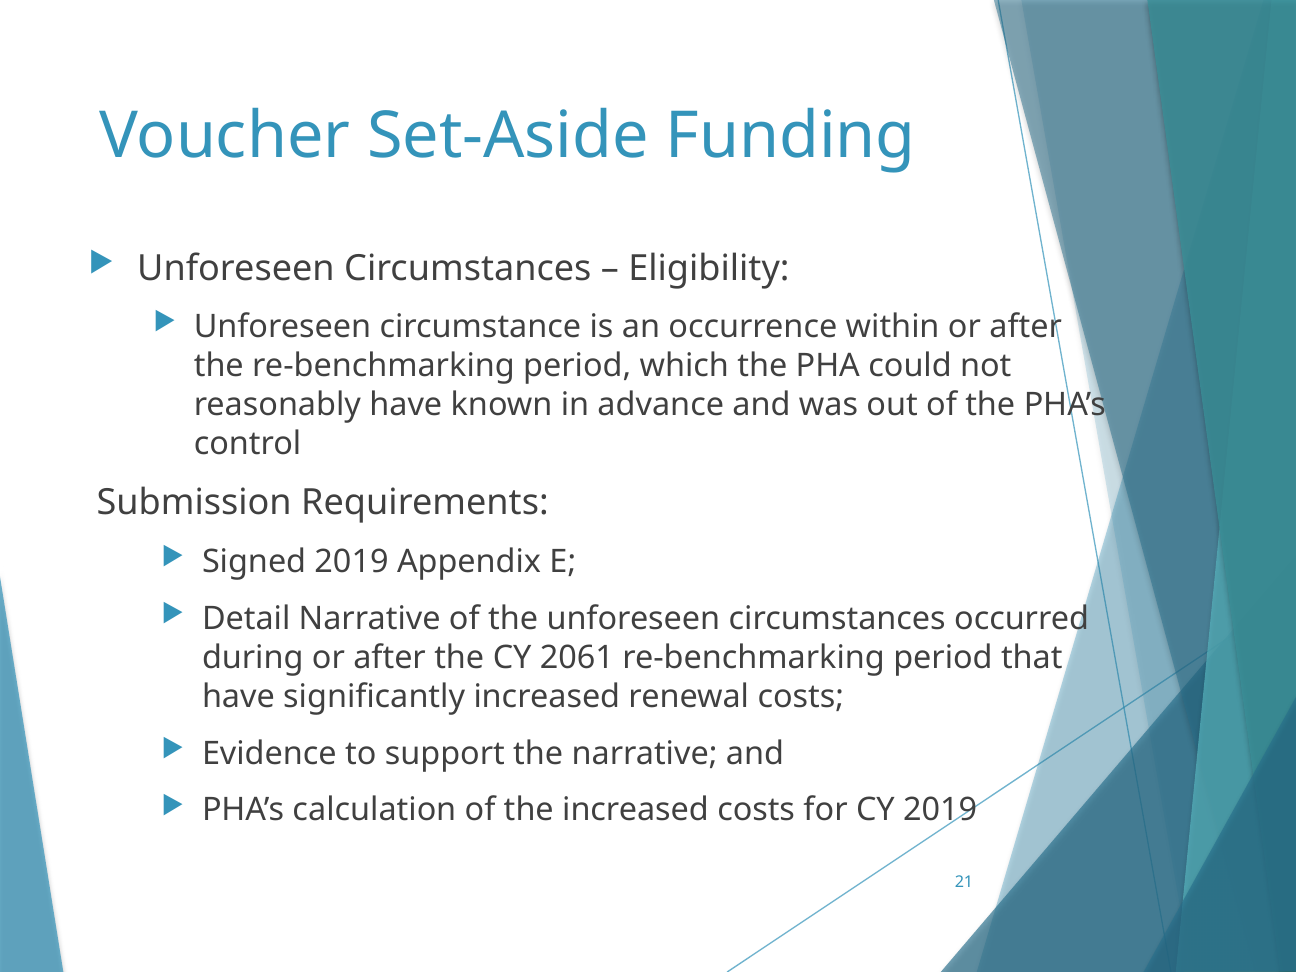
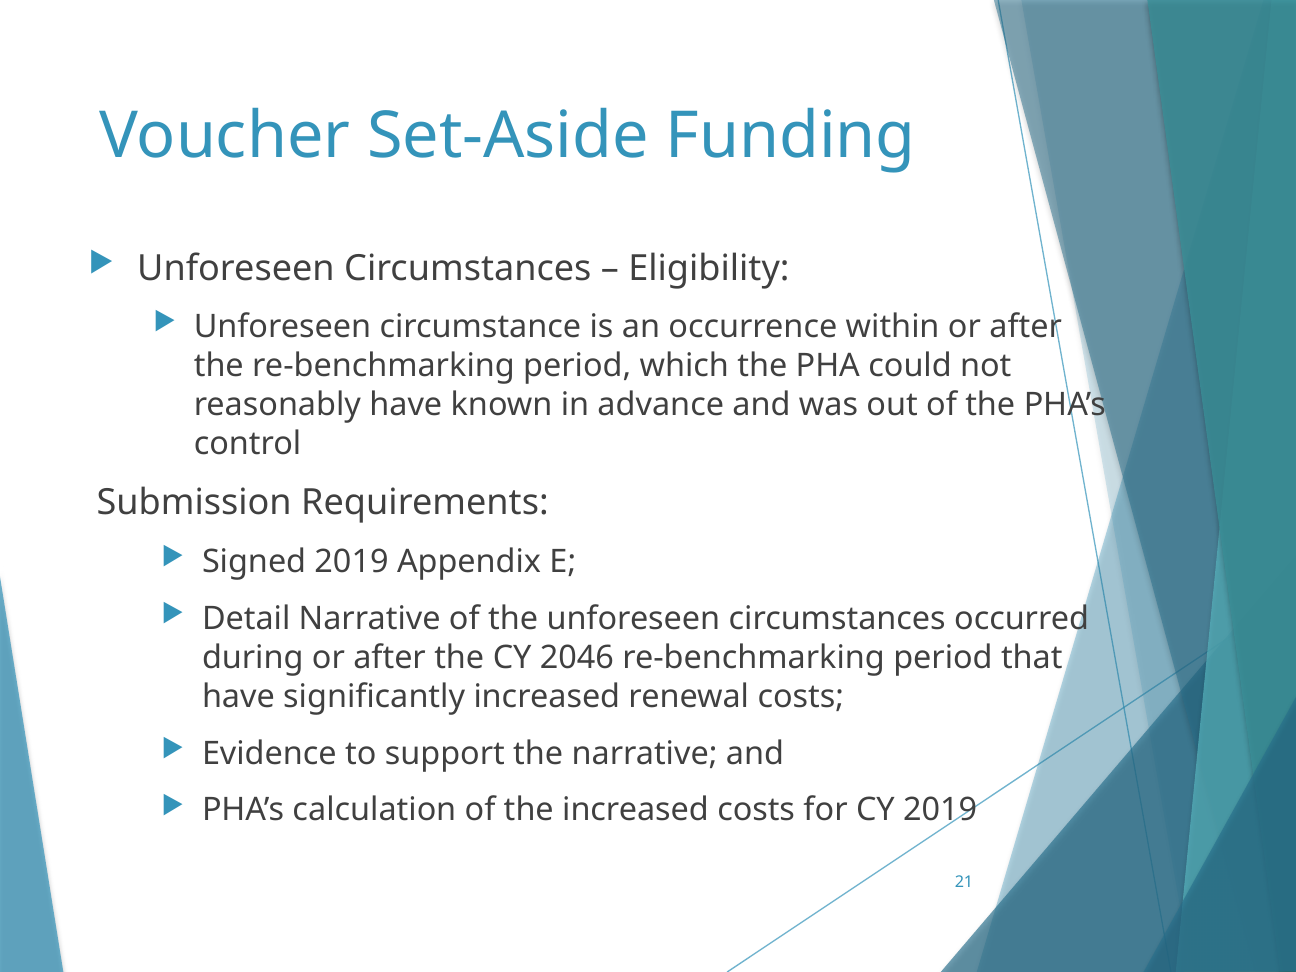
2061: 2061 -> 2046
